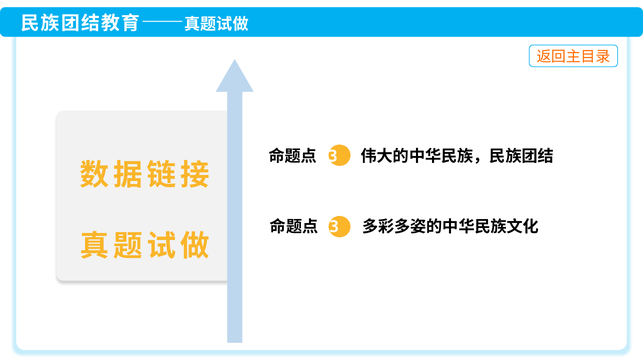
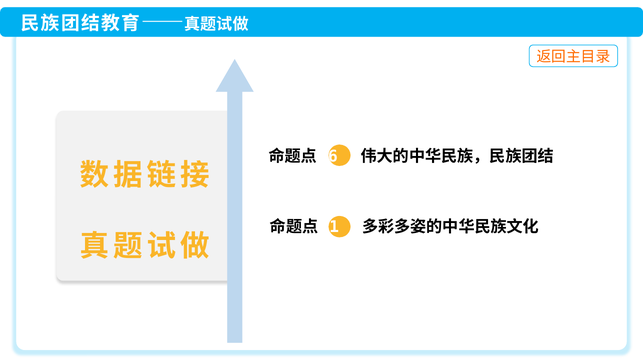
3 at (333, 156): 3 -> 6
3 at (334, 227): 3 -> 1
